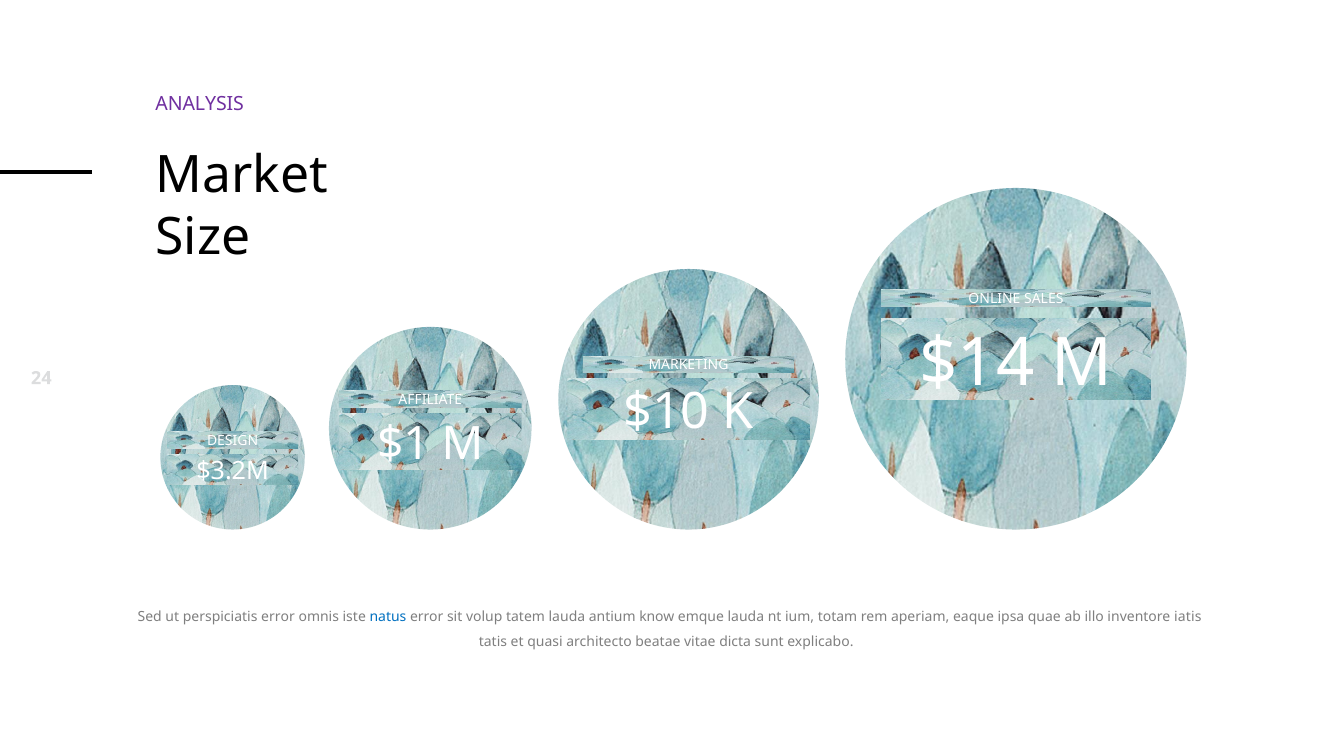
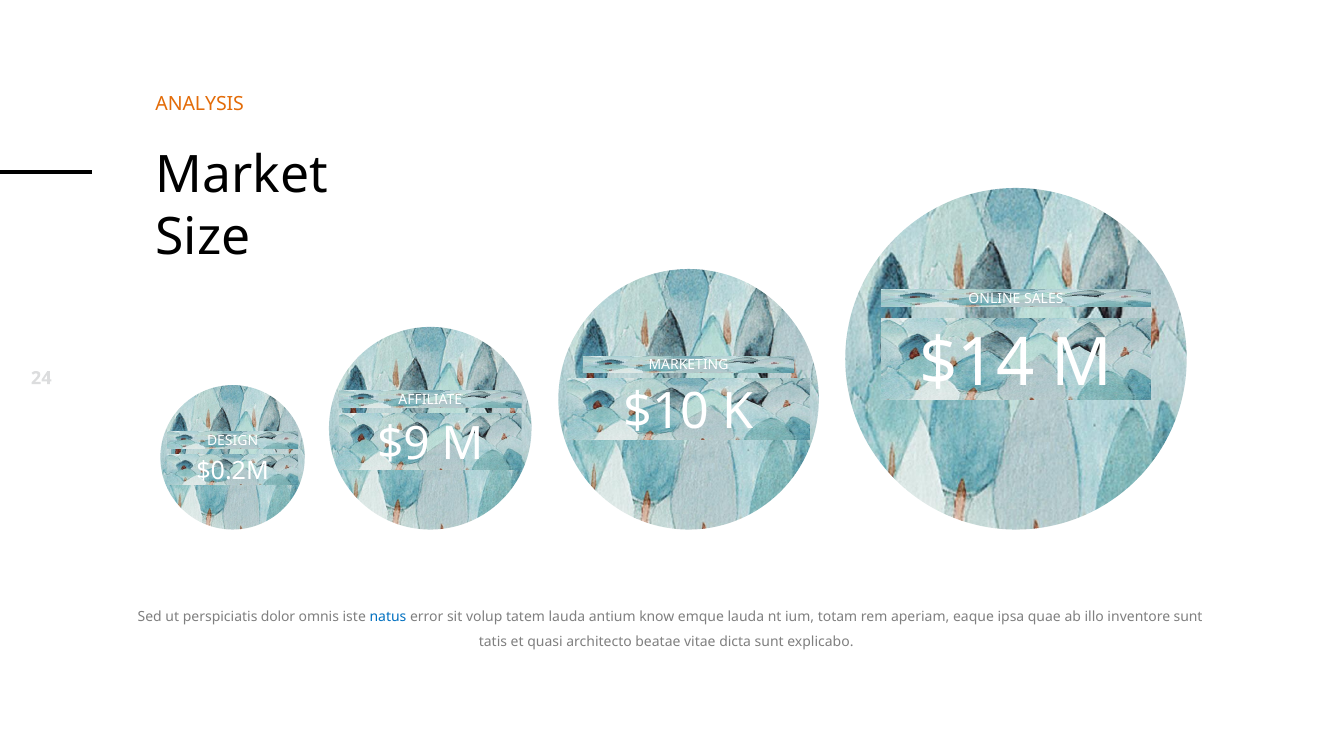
ANALYSIS colour: purple -> orange
$1: $1 -> $9
$3.2M: $3.2M -> $0.2M
perspiciatis error: error -> dolor
inventore iatis: iatis -> sunt
